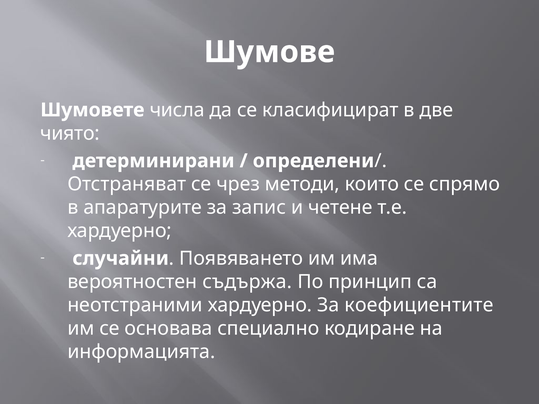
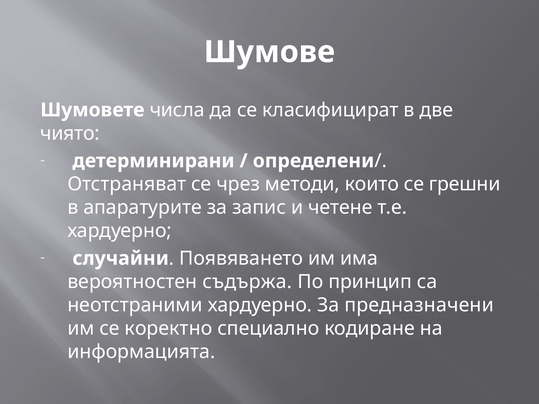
спрямо: спрямо -> грешни
коефициентите: коефициентите -> предназначени
основава: основава -> коректно
